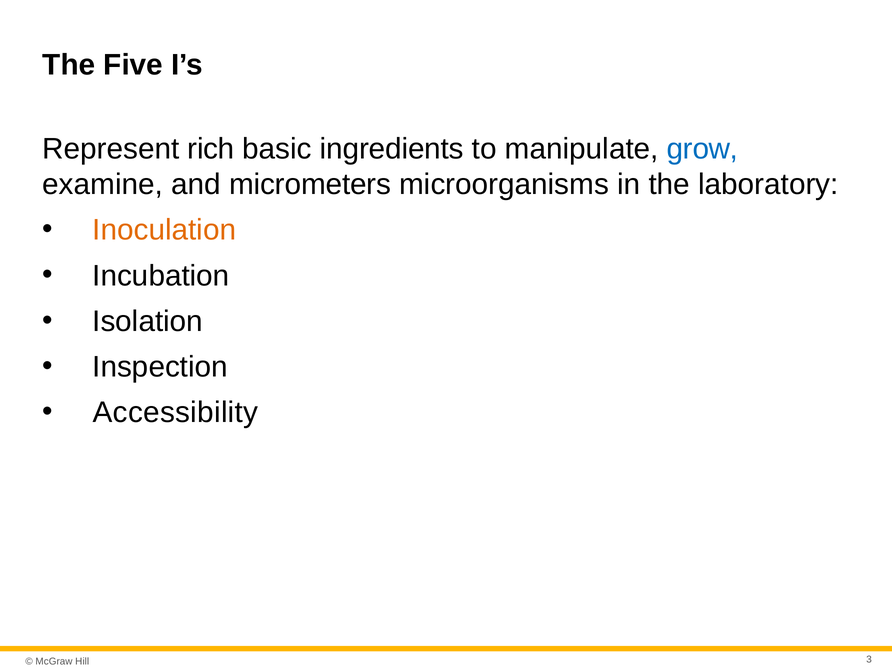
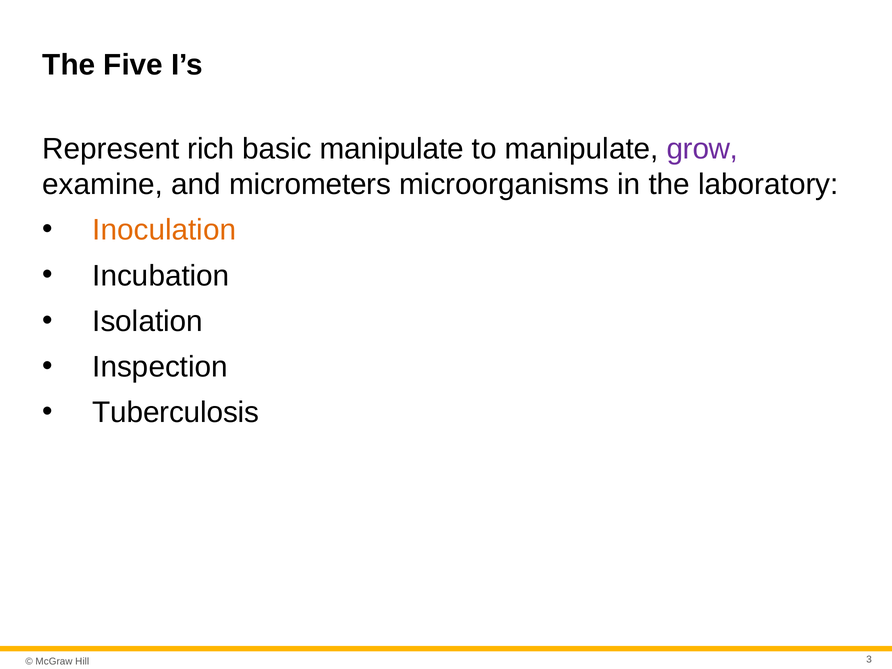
basic ingredients: ingredients -> manipulate
grow colour: blue -> purple
Accessibility: Accessibility -> Tuberculosis
